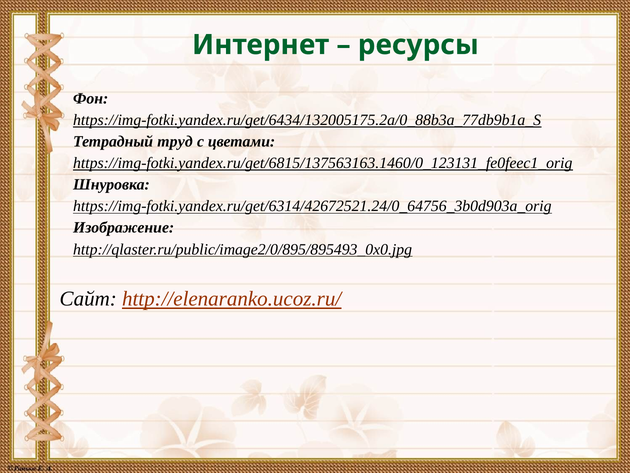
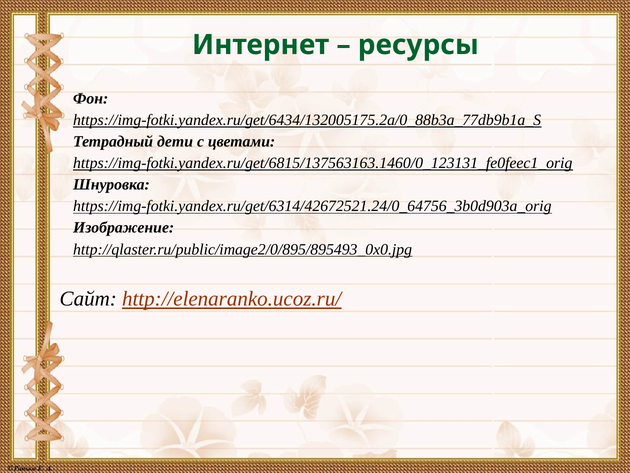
труд: труд -> дети
